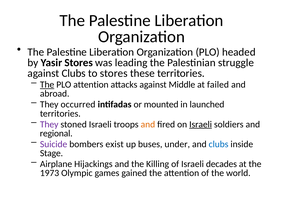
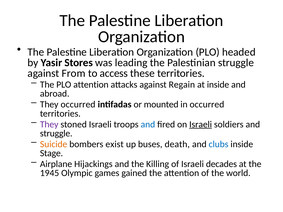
against Clubs: Clubs -> From
to stores: stores -> access
The at (47, 85) underline: present -> none
Middle: Middle -> Regain
at failed: failed -> inside
in launched: launched -> occurred
and at (148, 124) colour: orange -> blue
regional at (56, 134): regional -> struggle
Suicide colour: purple -> orange
under: under -> death
1973: 1973 -> 1945
